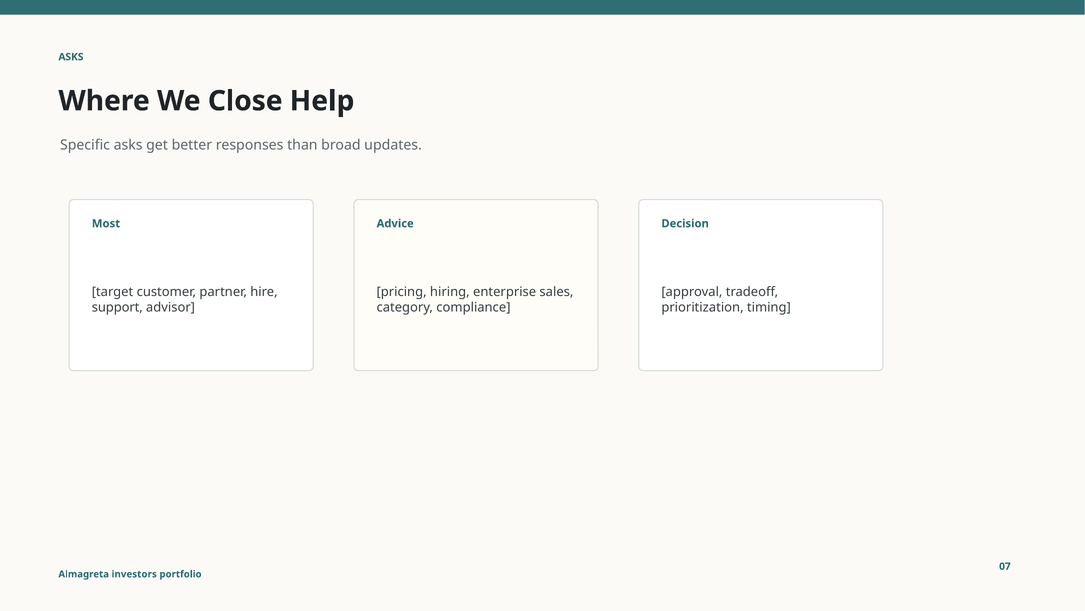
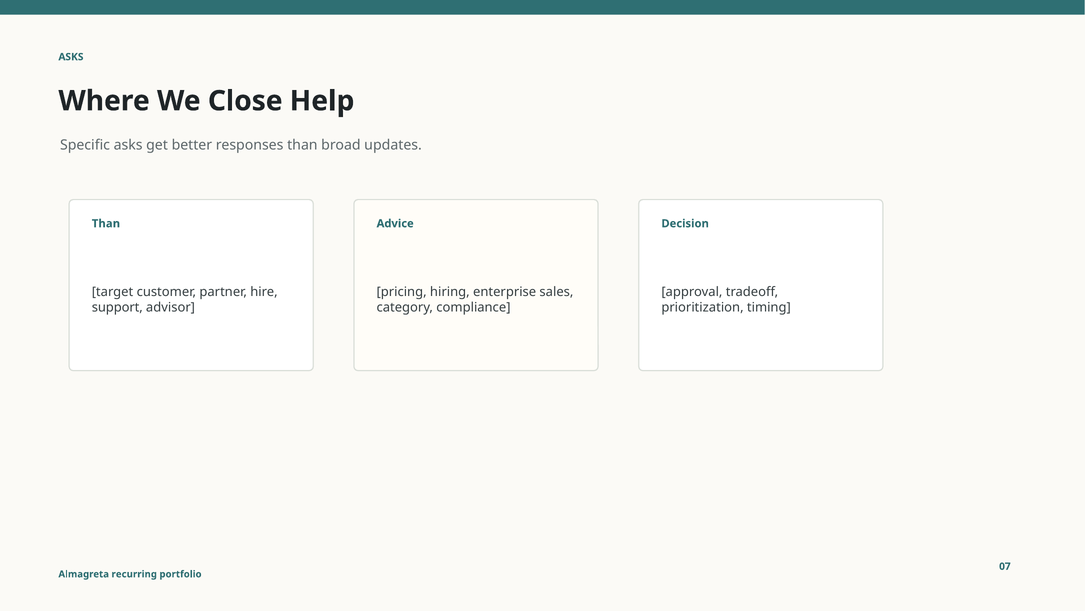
Most at (106, 223): Most -> Than
investors: investors -> recurring
